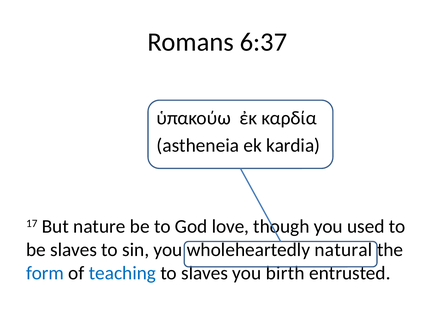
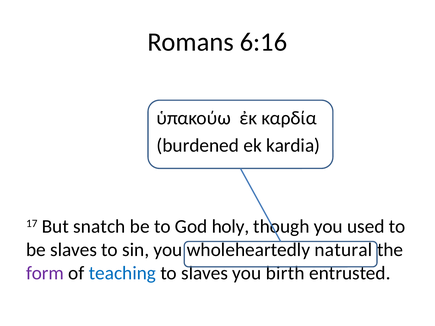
6:37: 6:37 -> 6:16
astheneia: astheneia -> burdened
nature: nature -> snatch
love: love -> holy
form colour: blue -> purple
